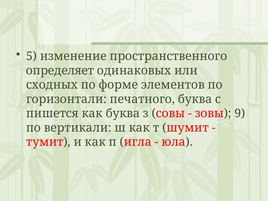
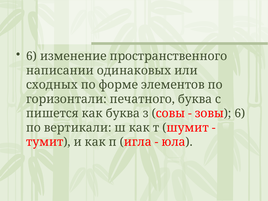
5 at (32, 56): 5 -> 6
определяет: определяет -> написании
зовы 9: 9 -> 6
